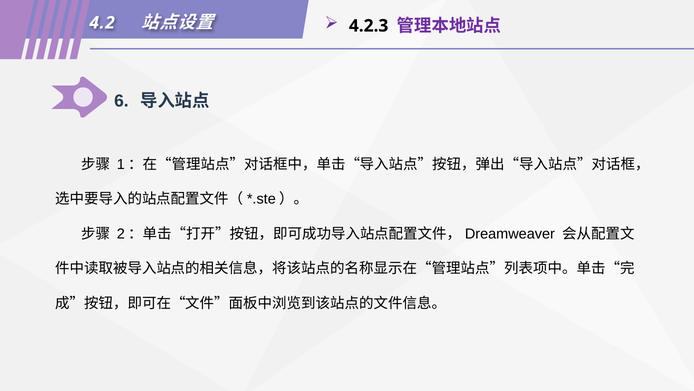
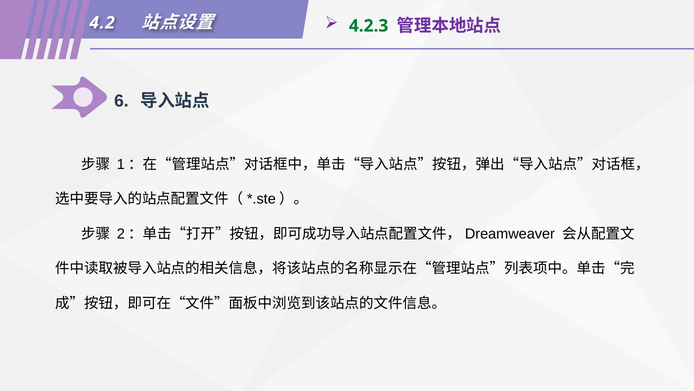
4.2.3 colour: black -> green
